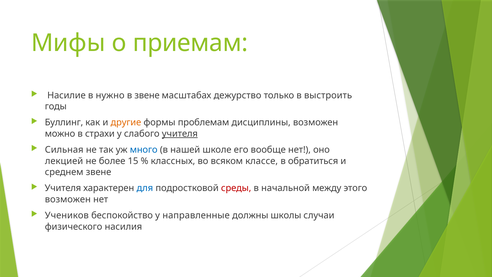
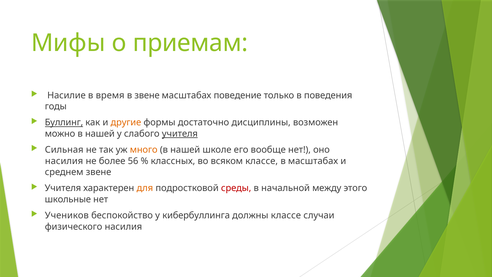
нужно: нужно -> время
дежурство: дежурство -> поведение
выстроить: выстроить -> поведения
Буллинг underline: none -> present
проблемам: проблемам -> достаточно
страхи at (100, 134): страхи -> нашей
много colour: blue -> orange
лекцией at (64, 161): лекцией -> насилия
15: 15 -> 56
в обратиться: обратиться -> масштабах
для colour: blue -> orange
возможен at (68, 199): возможен -> школьные
направленные: направленные -> кибербуллинга
должны школы: школы -> классе
